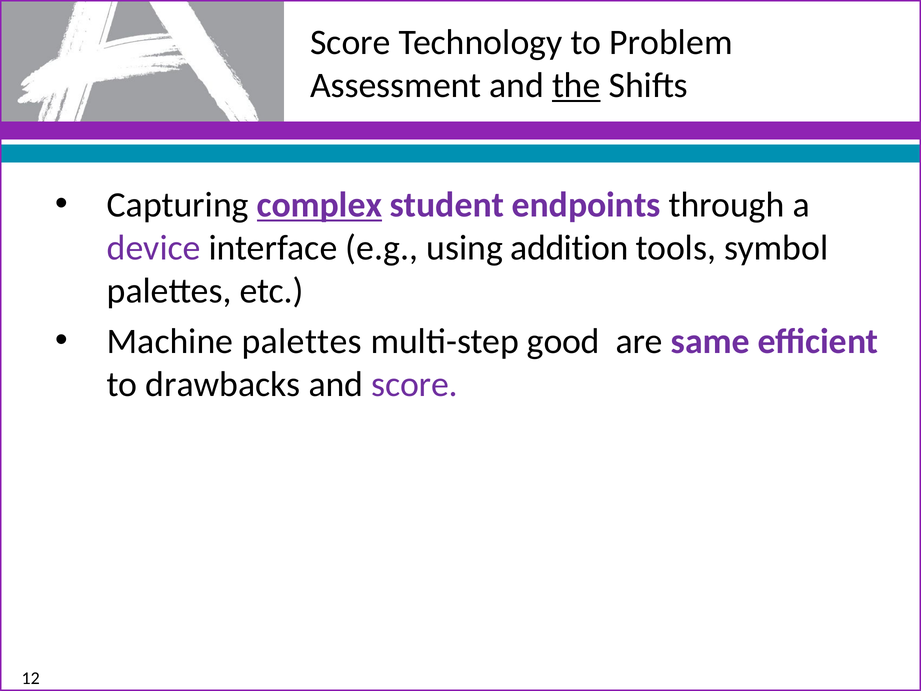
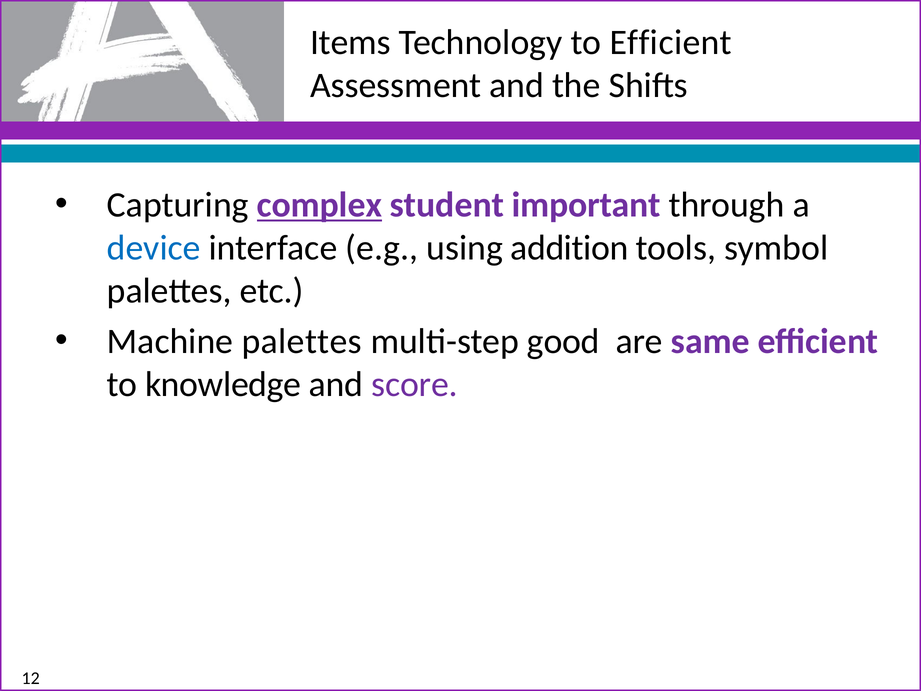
Score at (350, 42): Score -> Items
to Problem: Problem -> Efficient
the underline: present -> none
endpoints: endpoints -> important
device colour: purple -> blue
drawbacks: drawbacks -> knowledge
